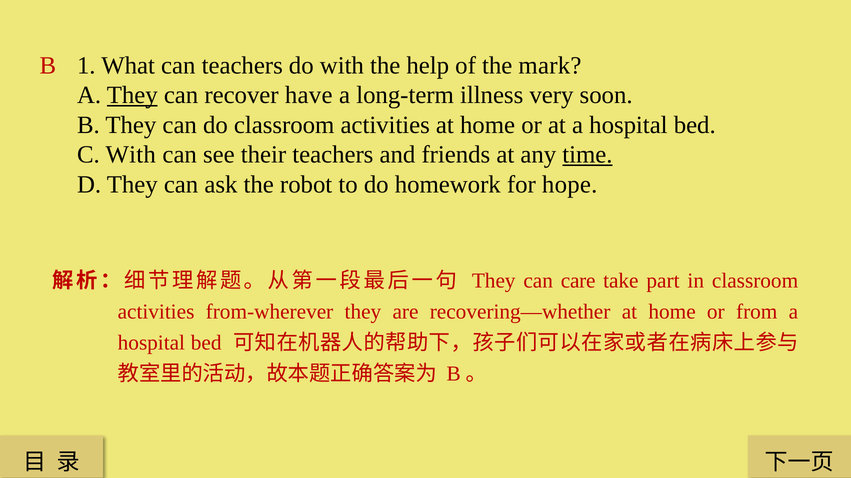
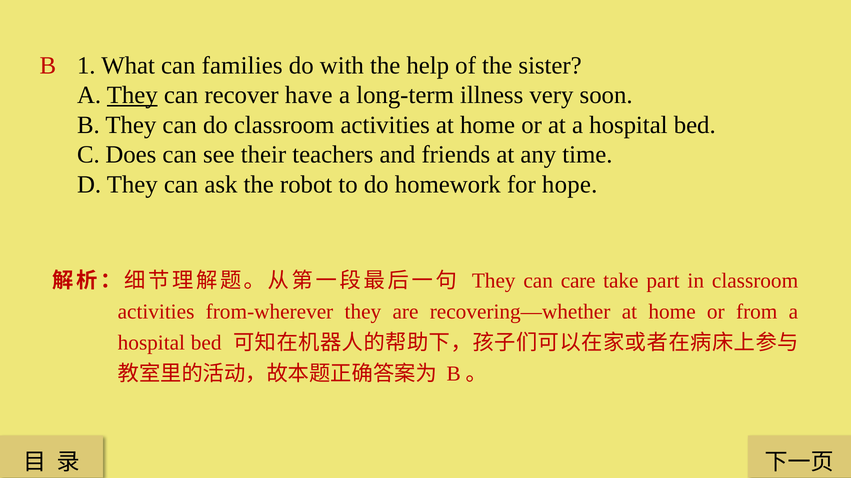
can teachers: teachers -> families
mark: mark -> sister
C With: With -> Does
time underline: present -> none
